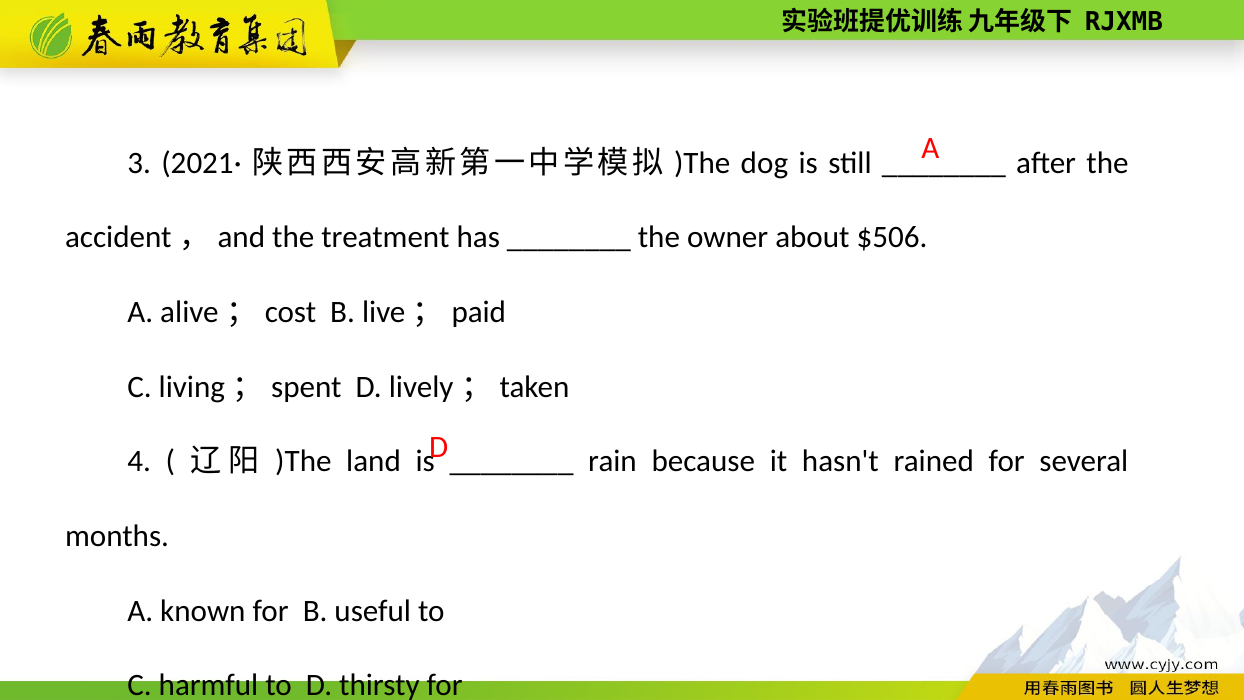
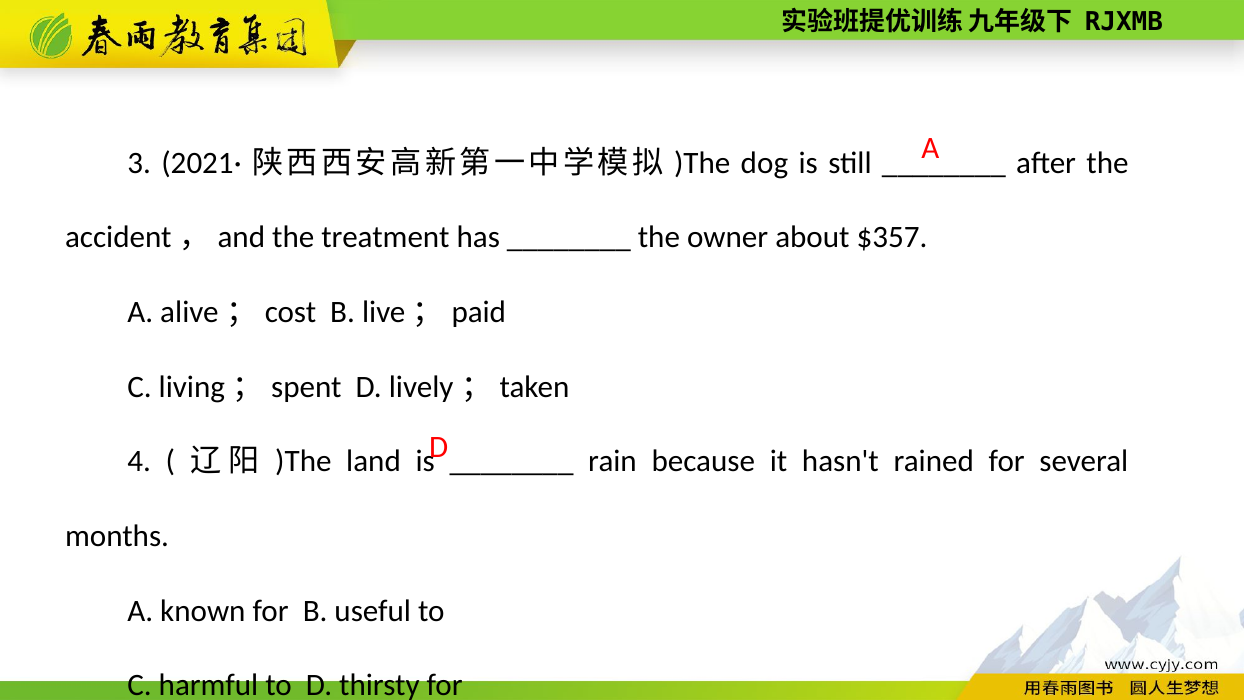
$506: $506 -> $357
